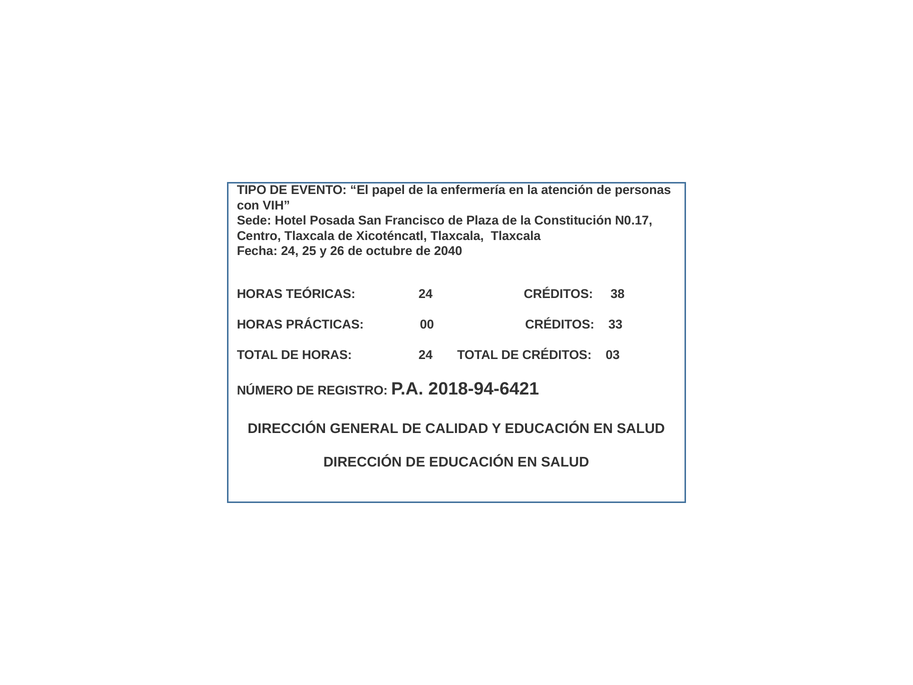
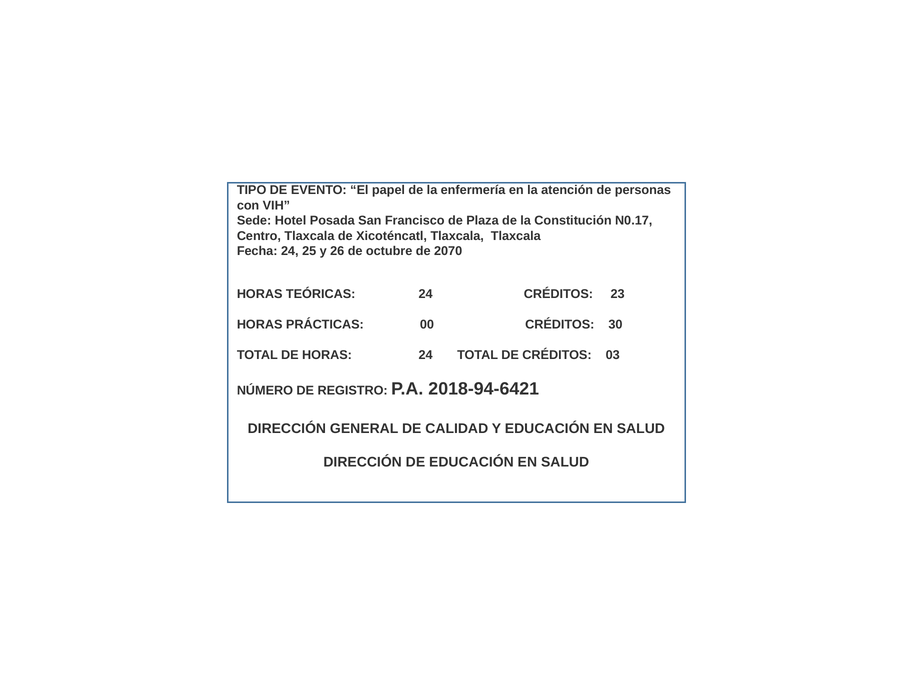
2040: 2040 -> 2070
38: 38 -> 23
33: 33 -> 30
